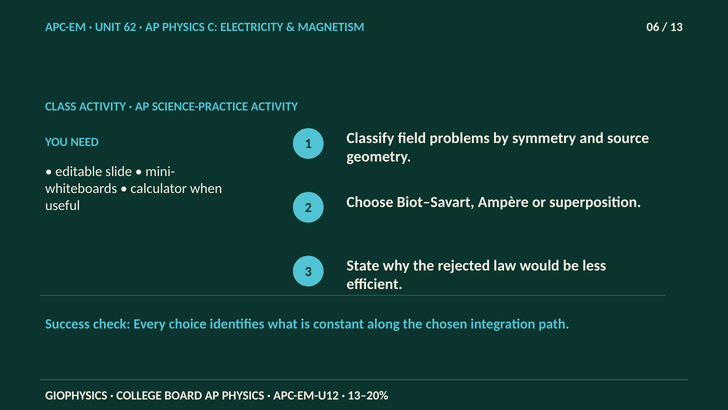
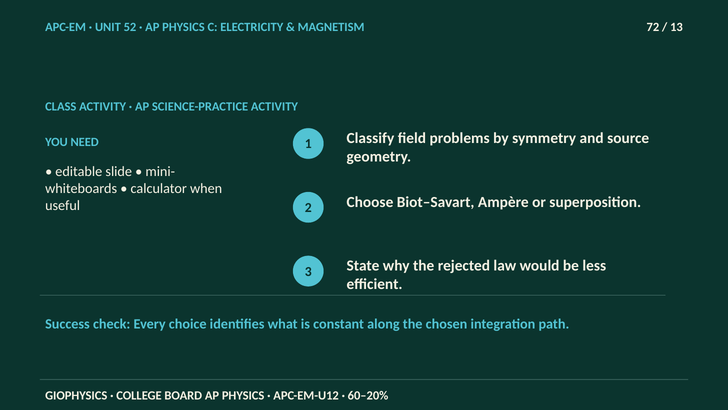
62: 62 -> 52
06: 06 -> 72
13–20%: 13–20% -> 60–20%
